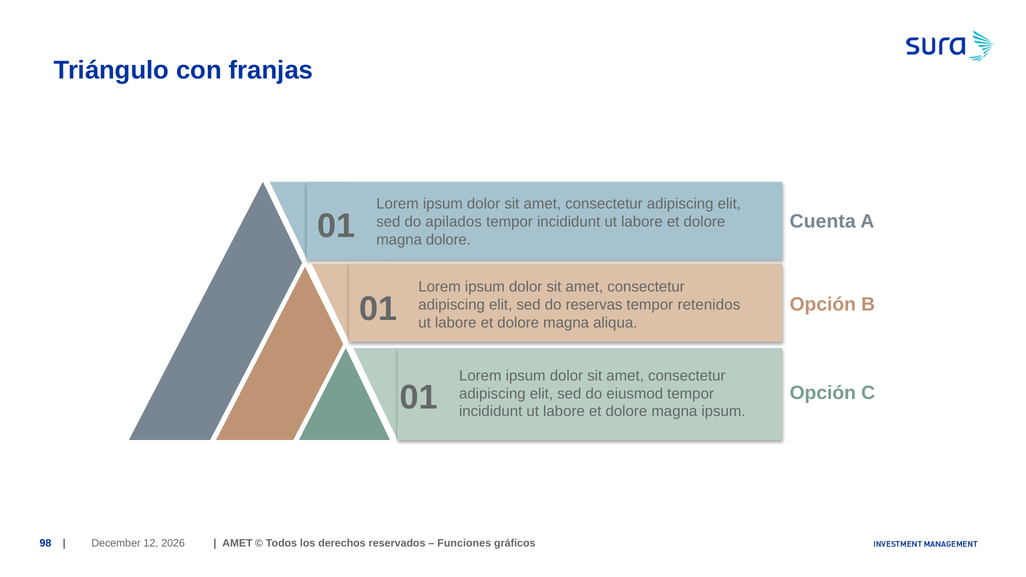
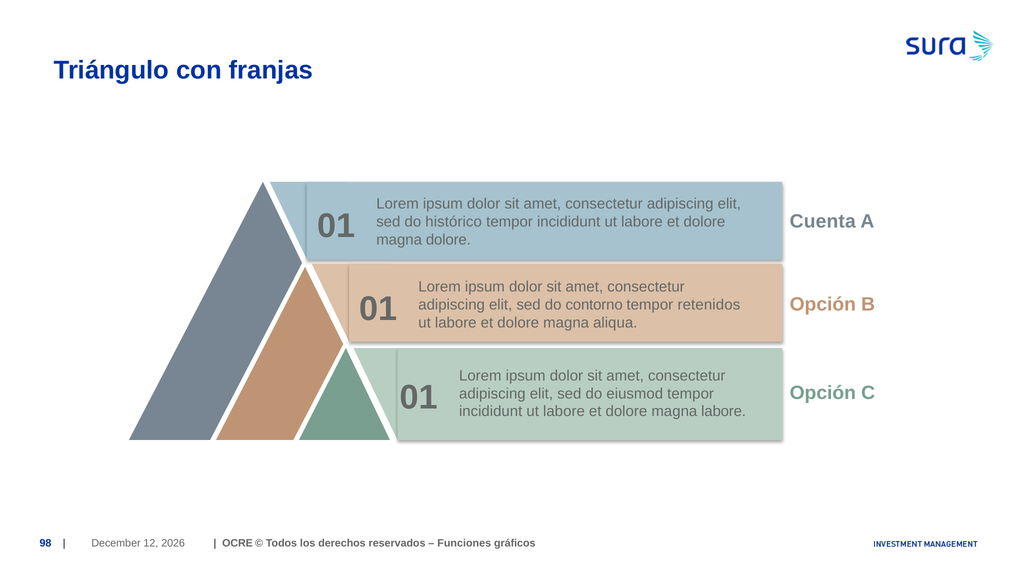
apilados: apilados -> histórico
reservas: reservas -> contorno
magna ipsum: ipsum -> labore
AMET at (237, 543): AMET -> OCRE
